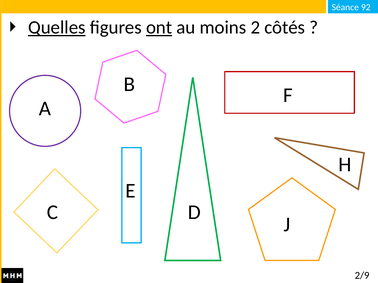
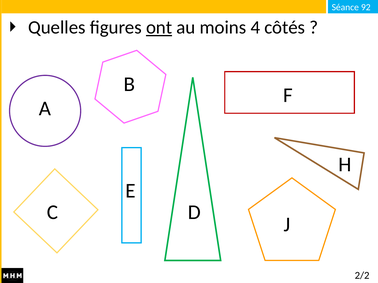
Quelles underline: present -> none
2: 2 -> 4
2/9: 2/9 -> 2/2
